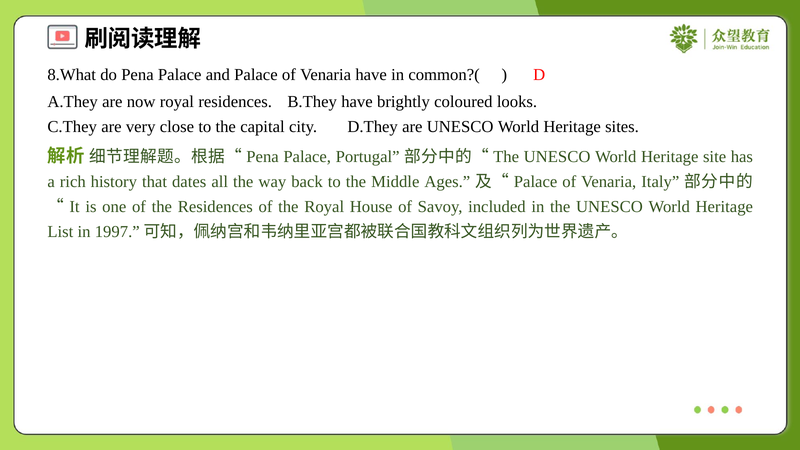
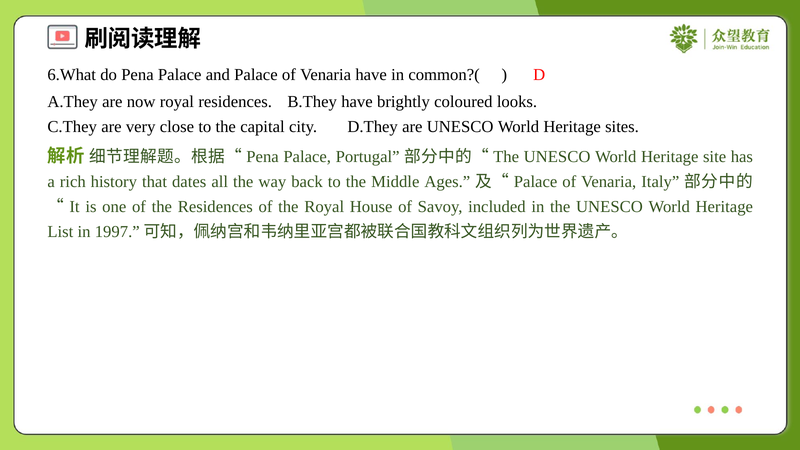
8.What: 8.What -> 6.What
